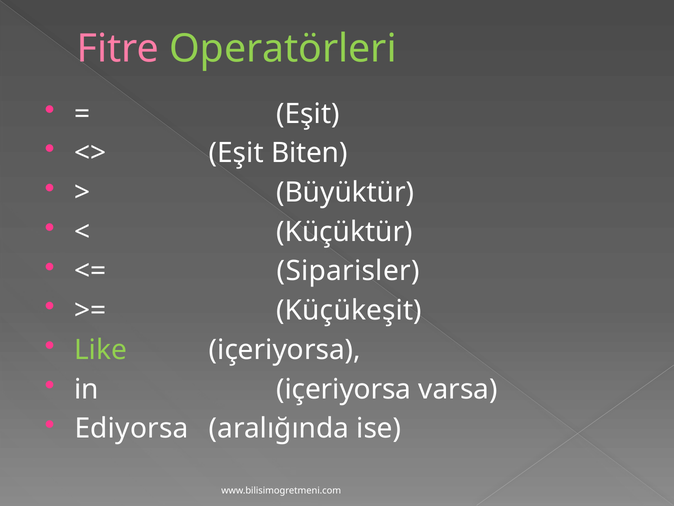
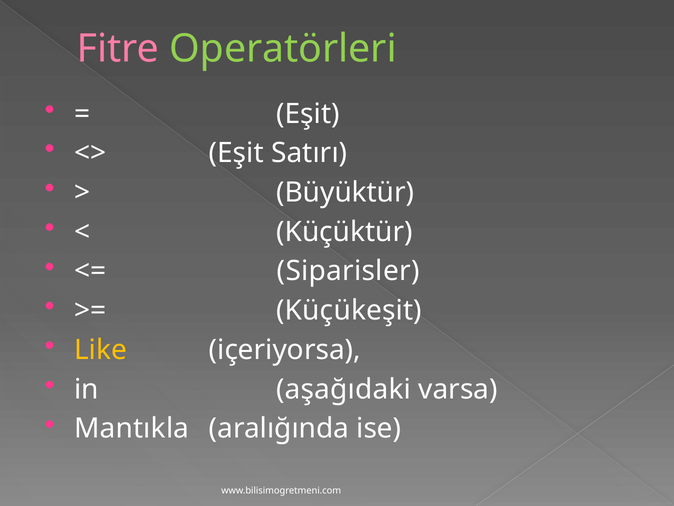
Biten: Biten -> Satırı
Like colour: light green -> yellow
in içeriyorsa: içeriyorsa -> aşağıdaki
Ediyorsa: Ediyorsa -> Mantıkla
